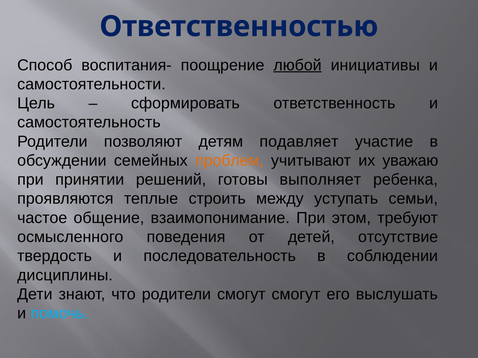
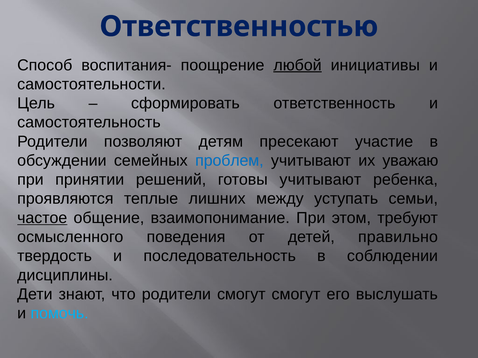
подавляет: подавляет -> пресекают
проблем colour: orange -> blue
готовы выполняет: выполняет -> учитывают
строить: строить -> лишних
частое underline: none -> present
отсутствие: отсутствие -> правильно
